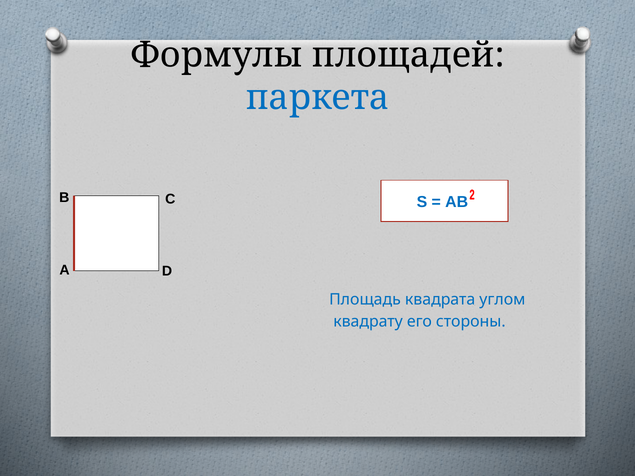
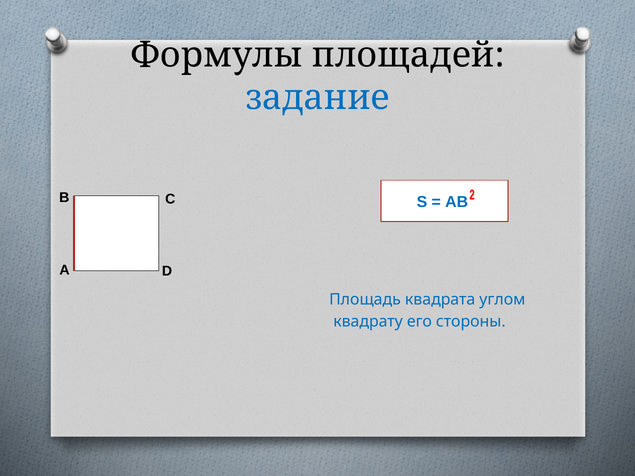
паркета: паркета -> задание
